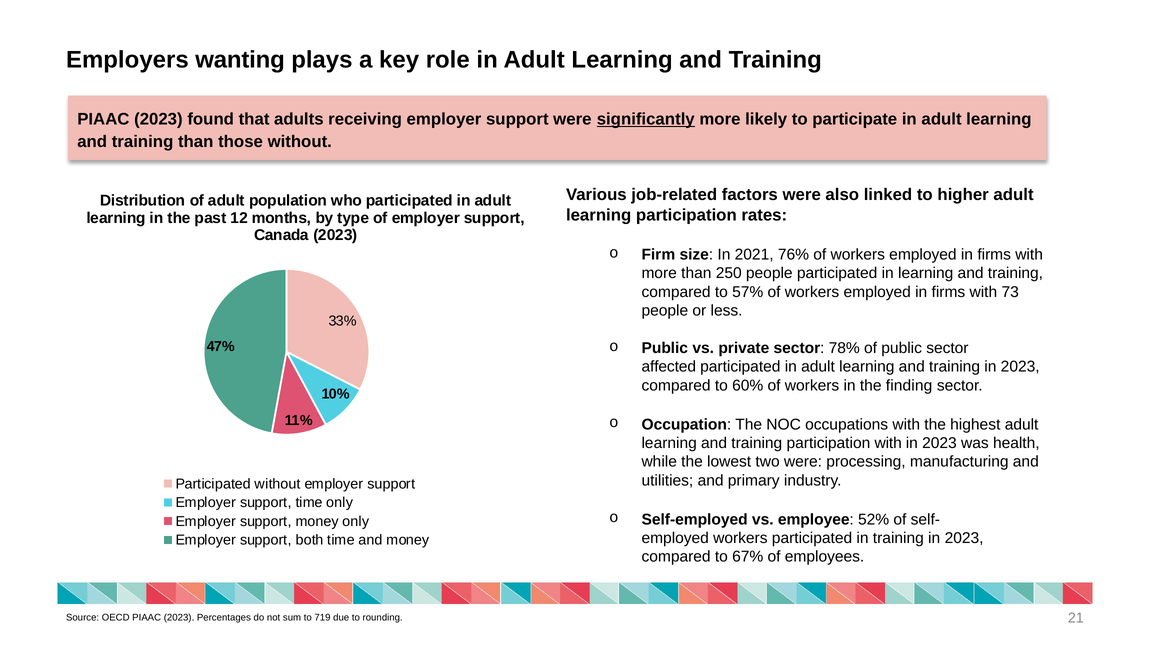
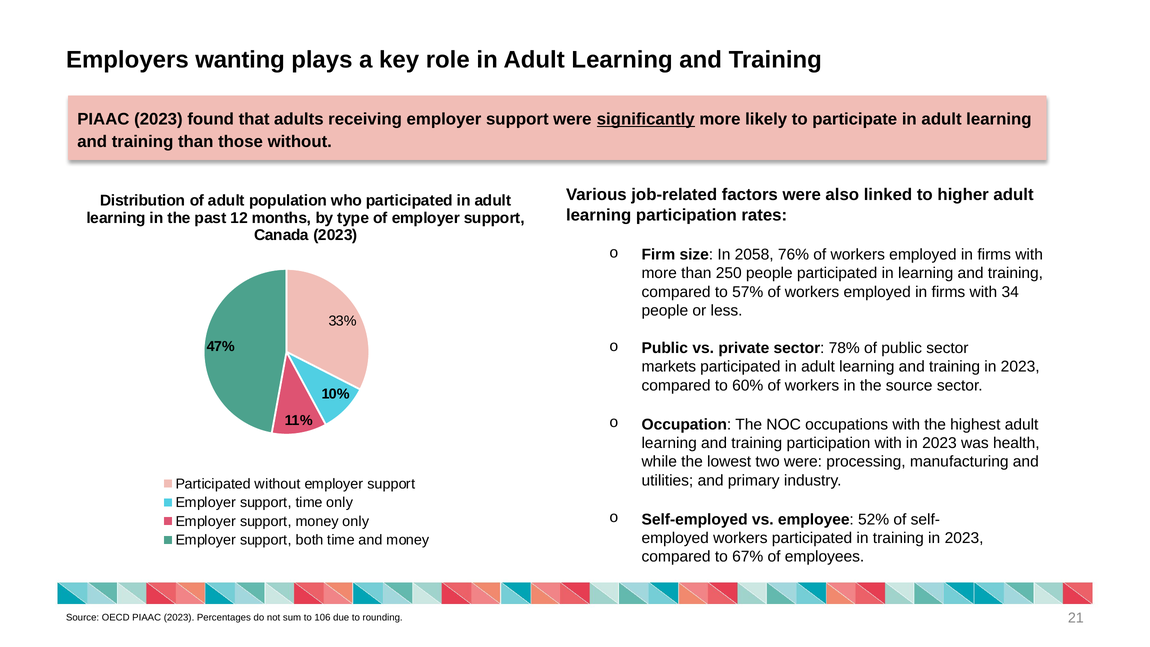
2021: 2021 -> 2058
73: 73 -> 34
affected: affected -> markets
the finding: finding -> source
719: 719 -> 106
